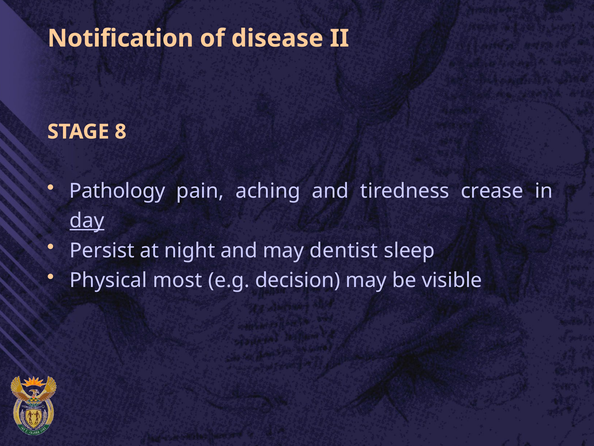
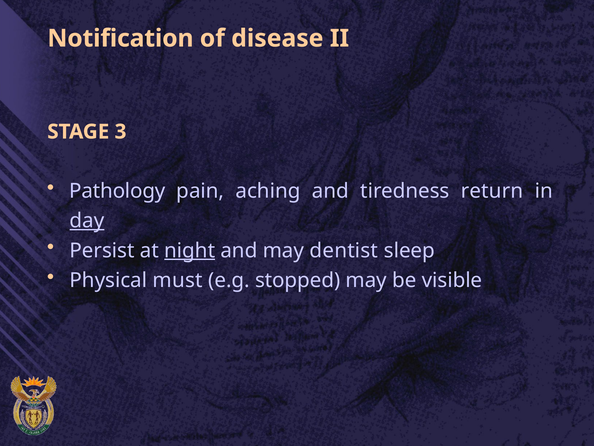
8: 8 -> 3
crease: crease -> return
night underline: none -> present
most: most -> must
decision: decision -> stopped
